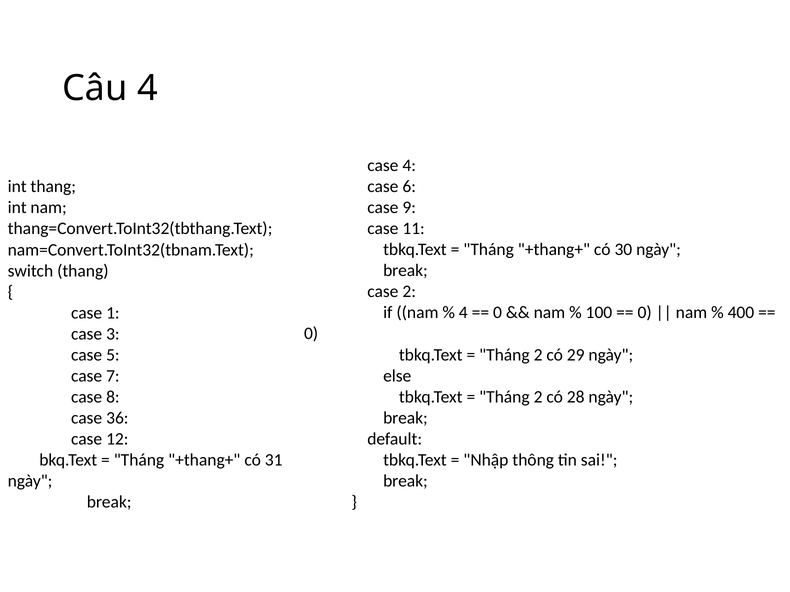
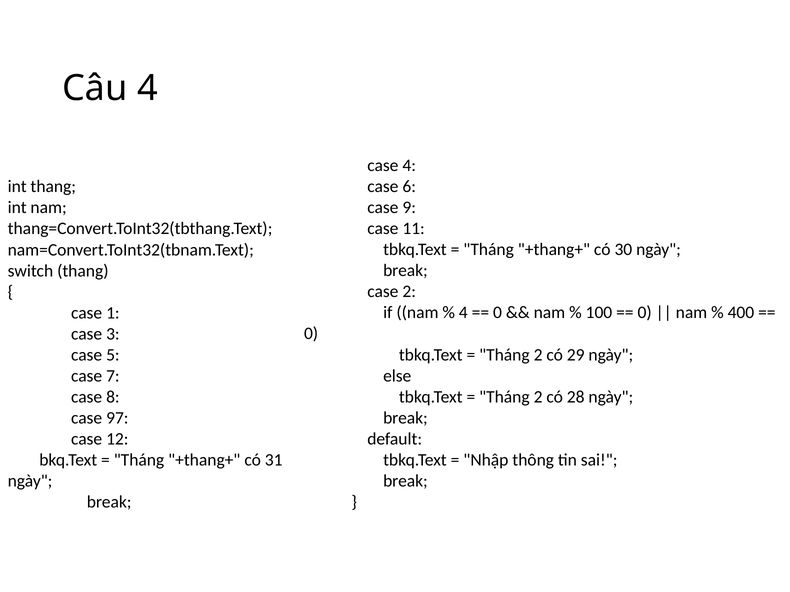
36: 36 -> 97
